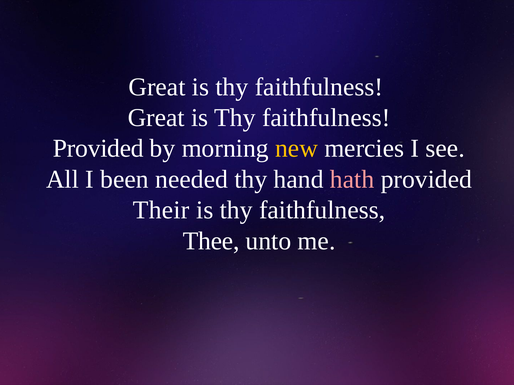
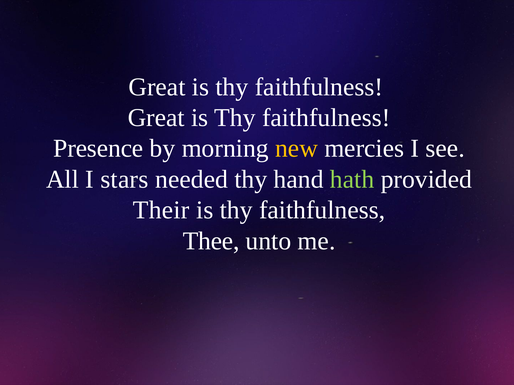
Provided at (98, 149): Provided -> Presence
been: been -> stars
hath colour: pink -> light green
